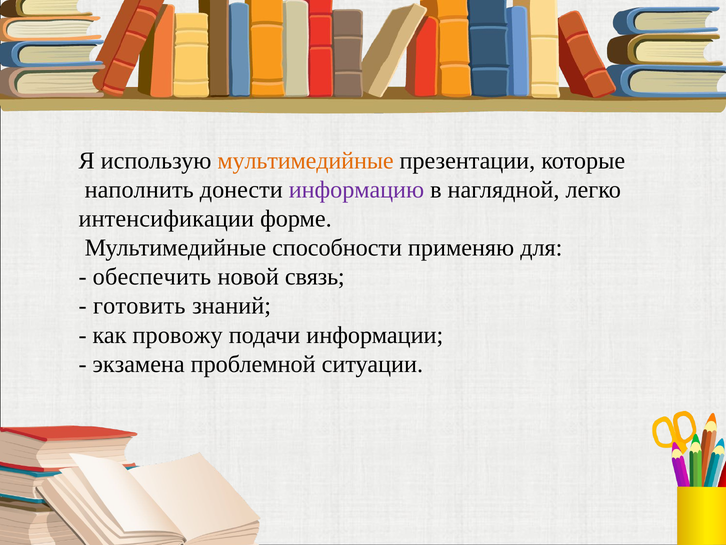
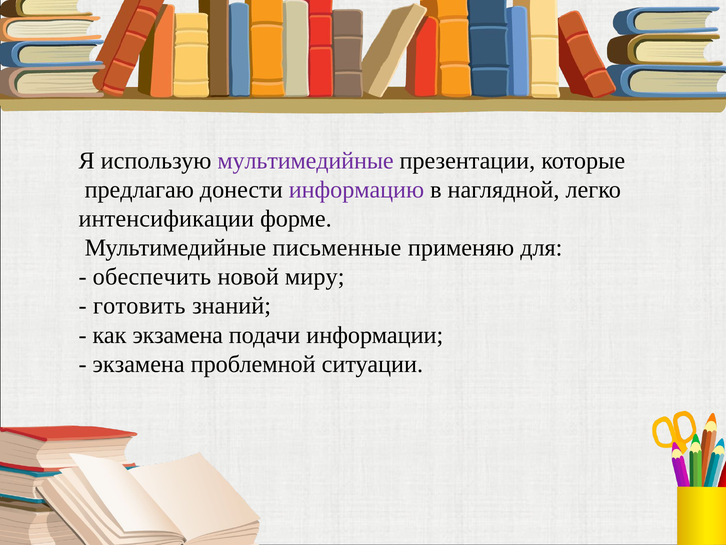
мультимедийные at (306, 161) colour: orange -> purple
наполнить: наполнить -> предлагаю
способности: способности -> письменные
связь: связь -> миру
как провожу: провожу -> экзамена
